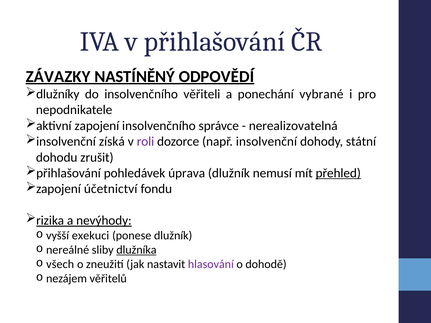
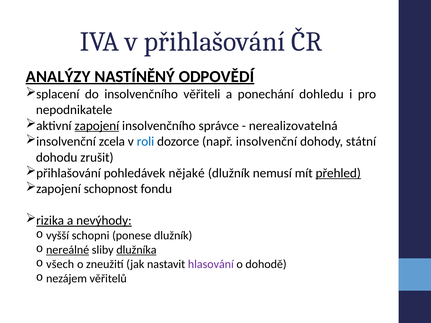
ZÁVAZKY: ZÁVAZKY -> ANALÝZY
dlužníky: dlužníky -> splacení
vybrané: vybrané -> dohledu
zapojení at (97, 126) underline: none -> present
získá: získá -> zcela
roli colour: purple -> blue
úprava: úprava -> nějaké
účetnictví: účetnictví -> schopnost
exekuci: exekuci -> schopni
nereálné underline: none -> present
